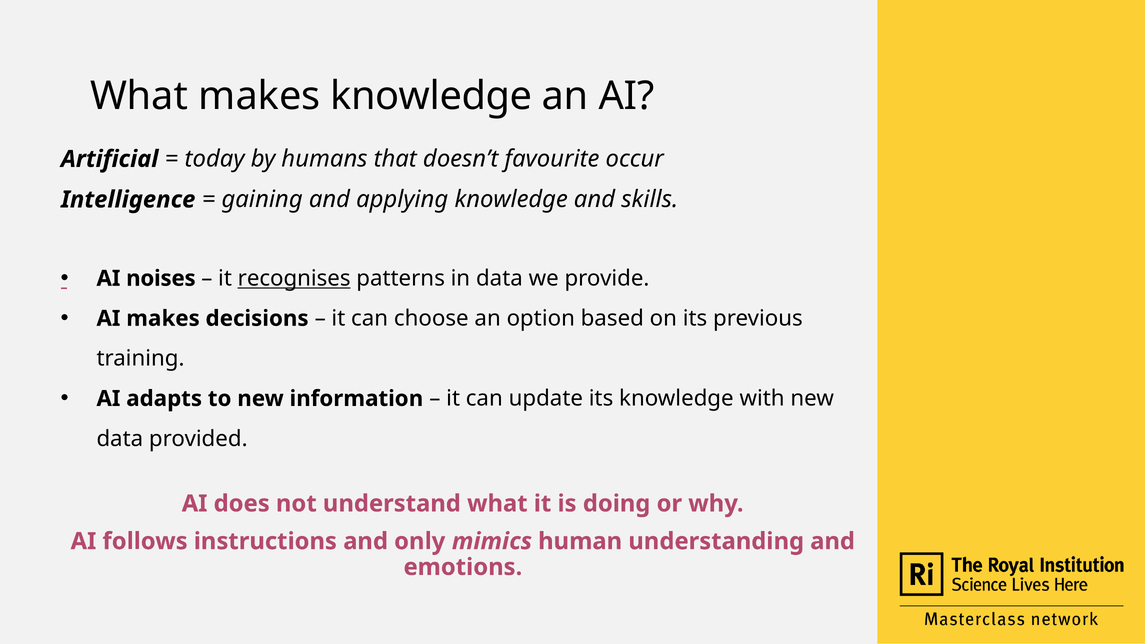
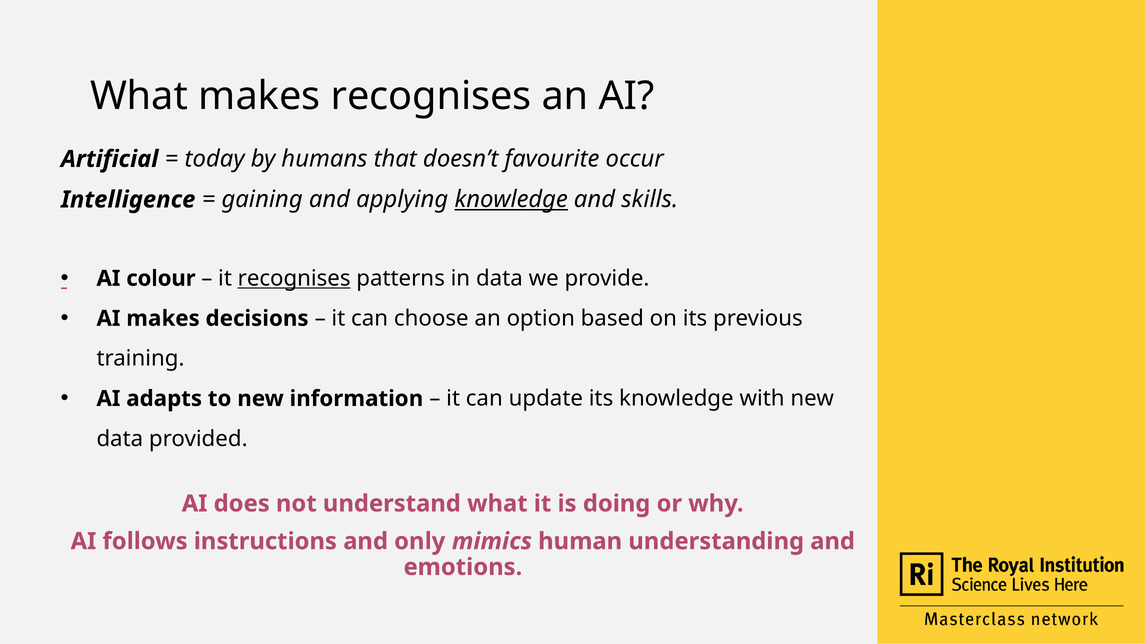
makes knowledge: knowledge -> recognises
knowledge at (511, 200) underline: none -> present
noises: noises -> colour
